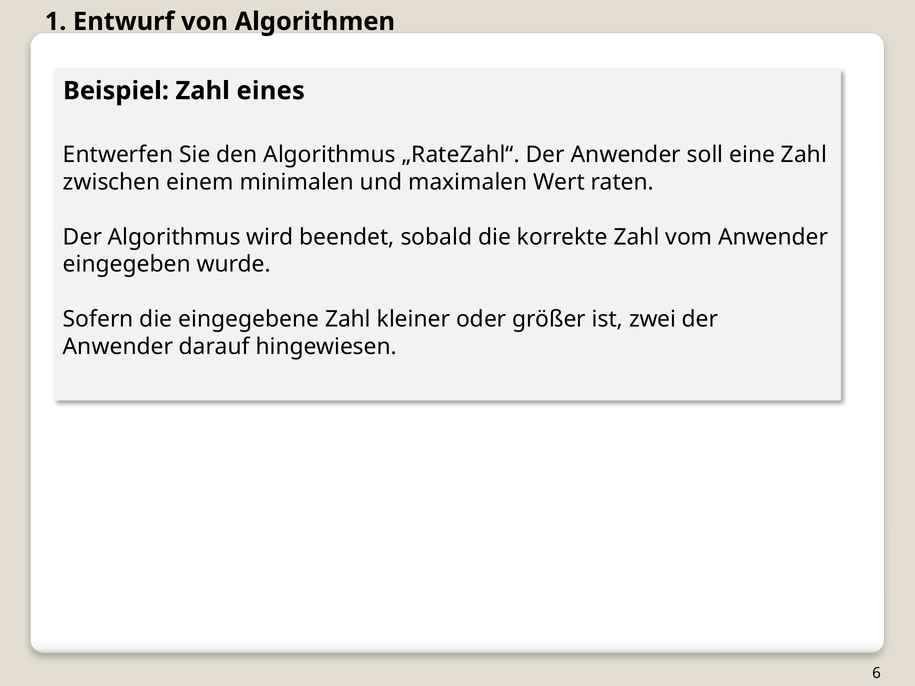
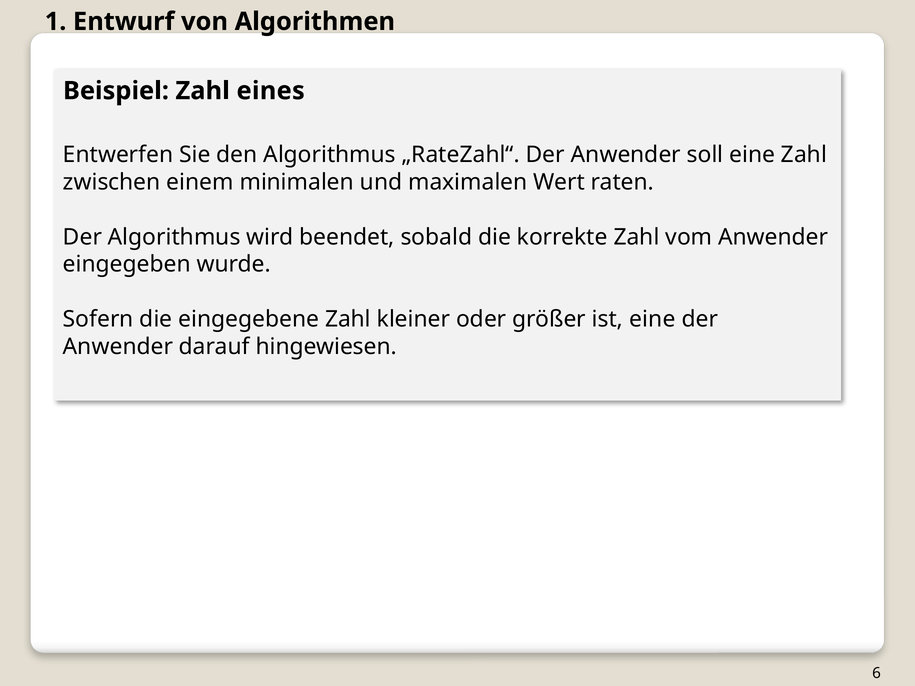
ist zwei: zwei -> eine
